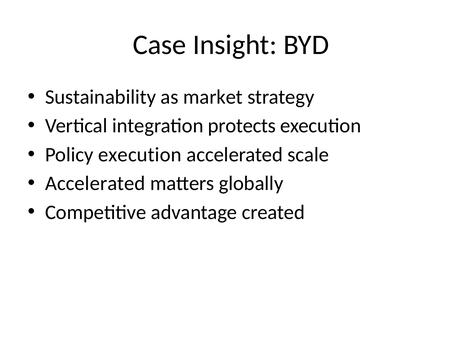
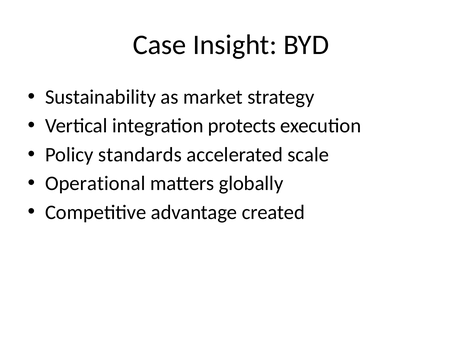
Policy execution: execution -> standards
Accelerated at (95, 183): Accelerated -> Operational
